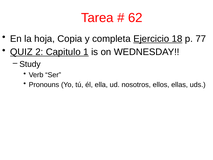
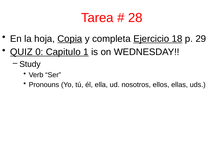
62: 62 -> 28
Copia underline: none -> present
77: 77 -> 29
2: 2 -> 0
